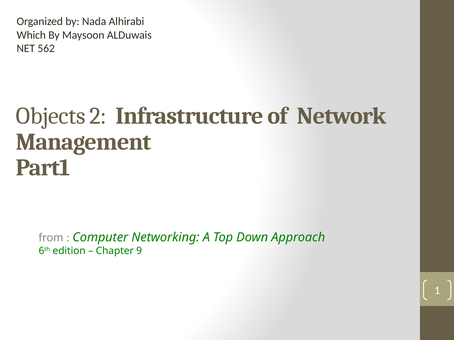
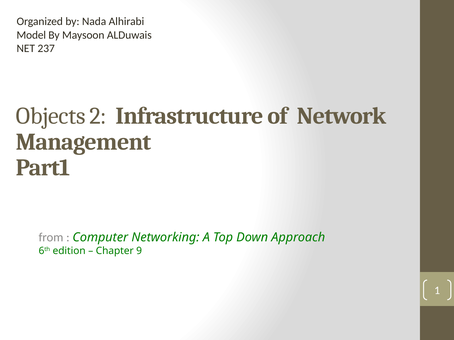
Which: Which -> Model
562: 562 -> 237
